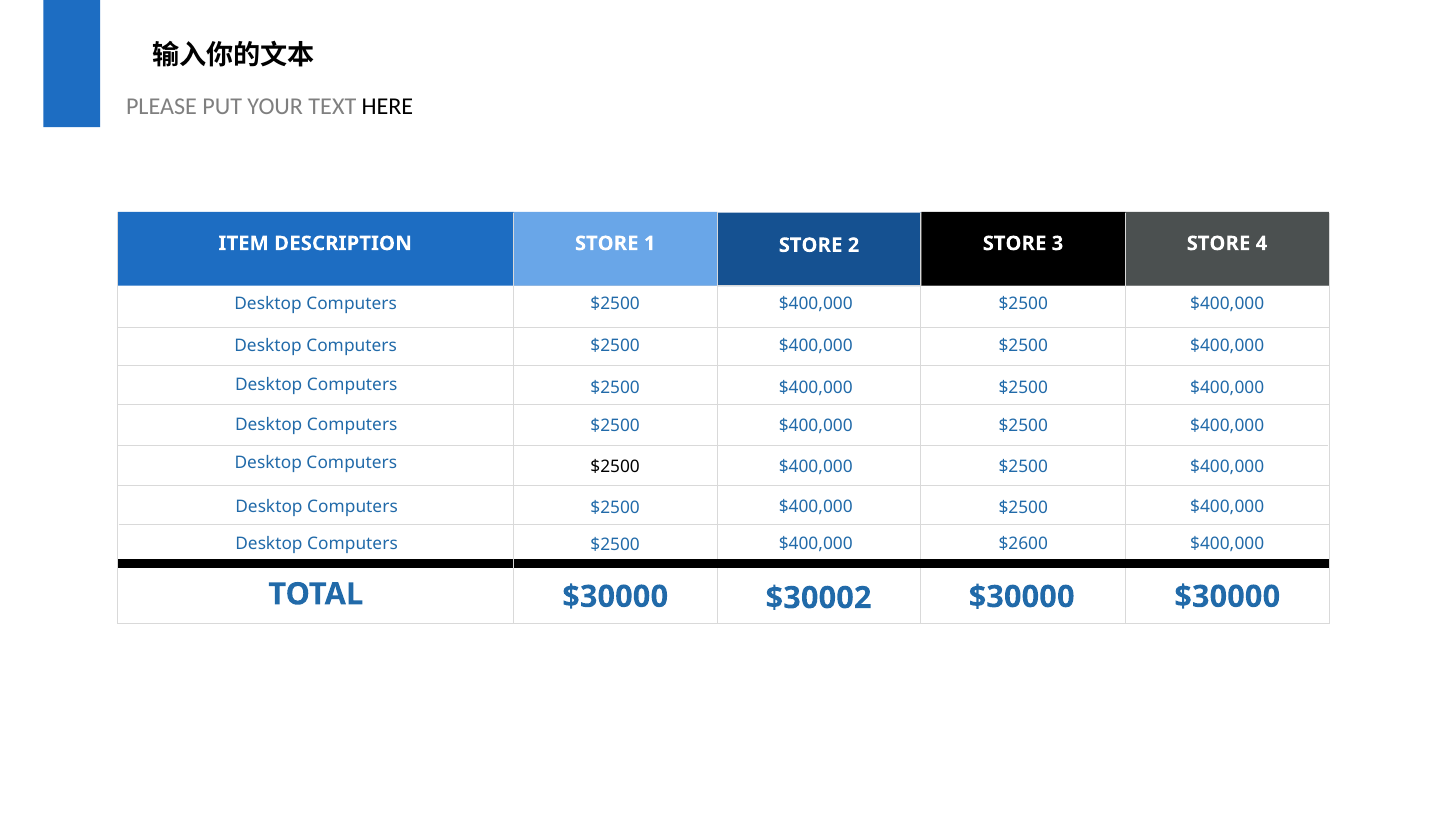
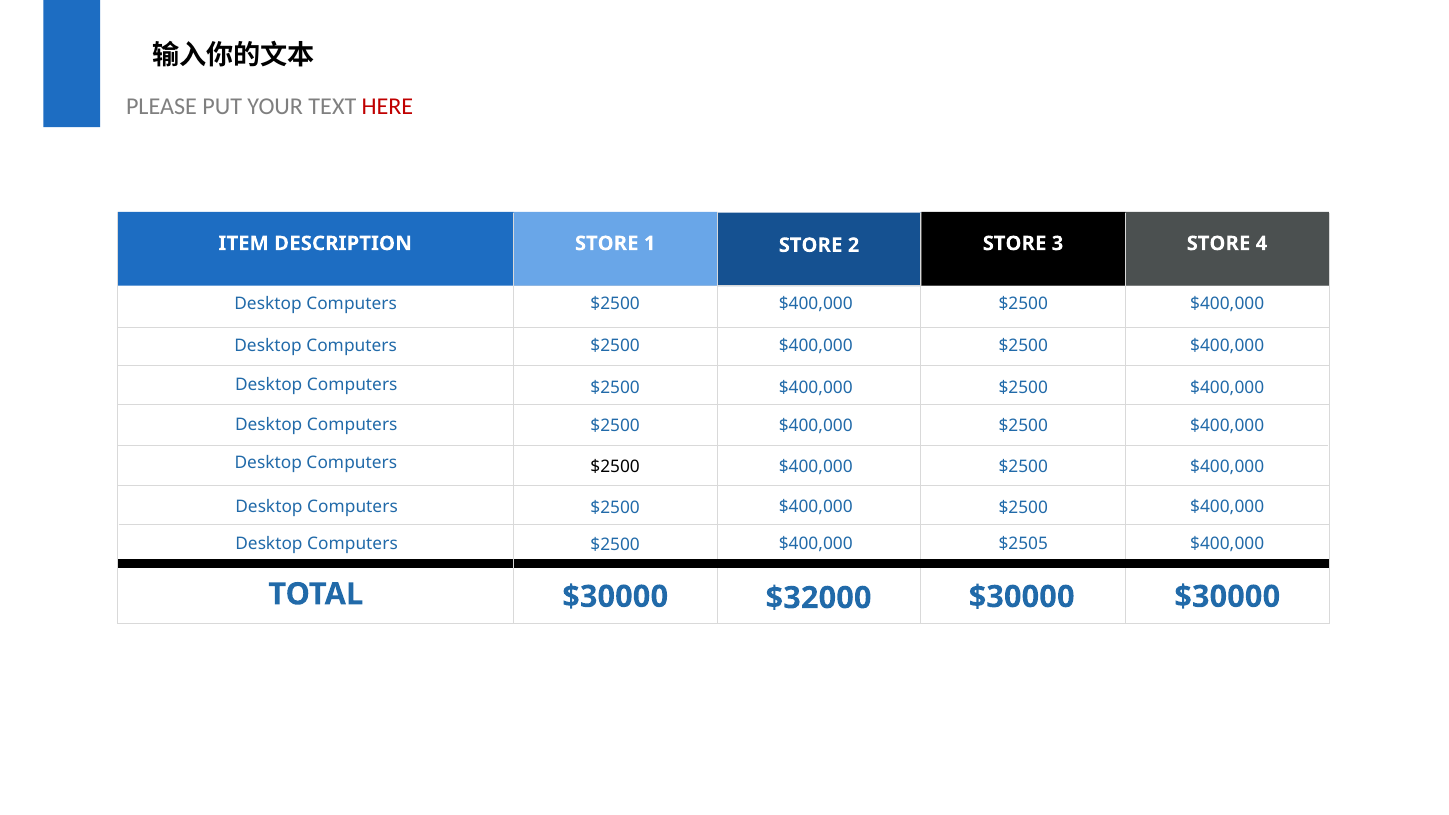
HERE colour: black -> red
$2600: $2600 -> $2505
$30002: $30002 -> $32000
